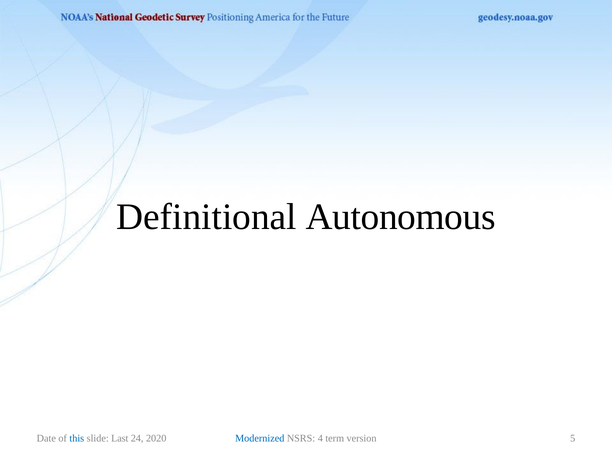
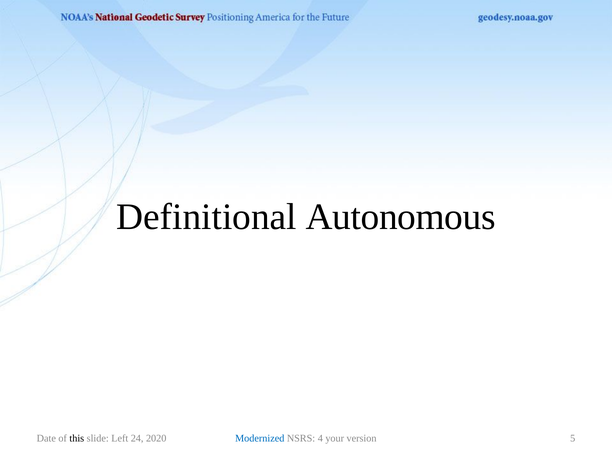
this colour: blue -> black
Last: Last -> Left
term: term -> your
